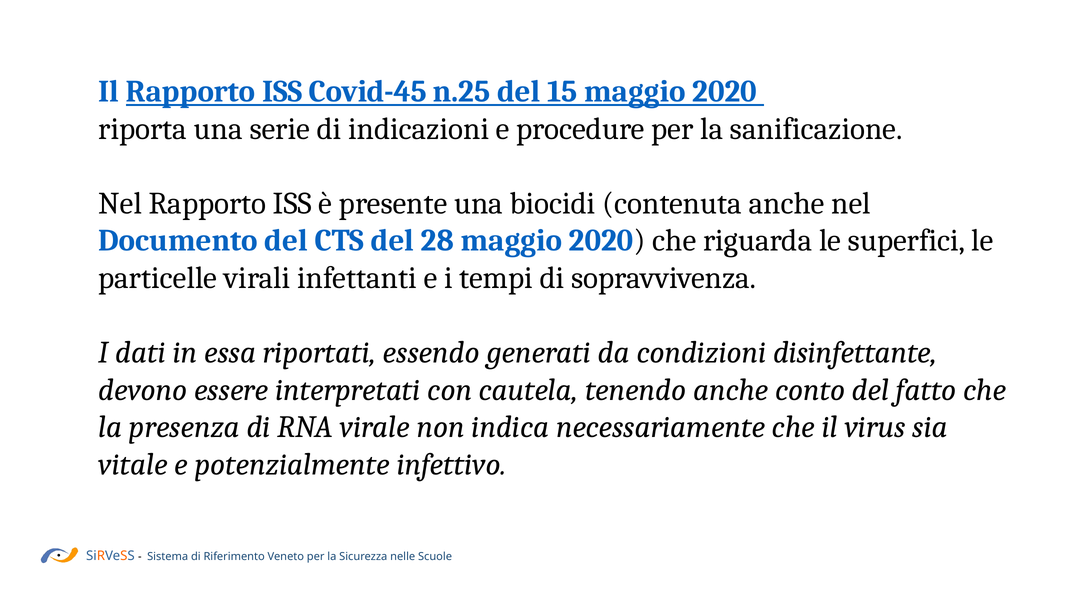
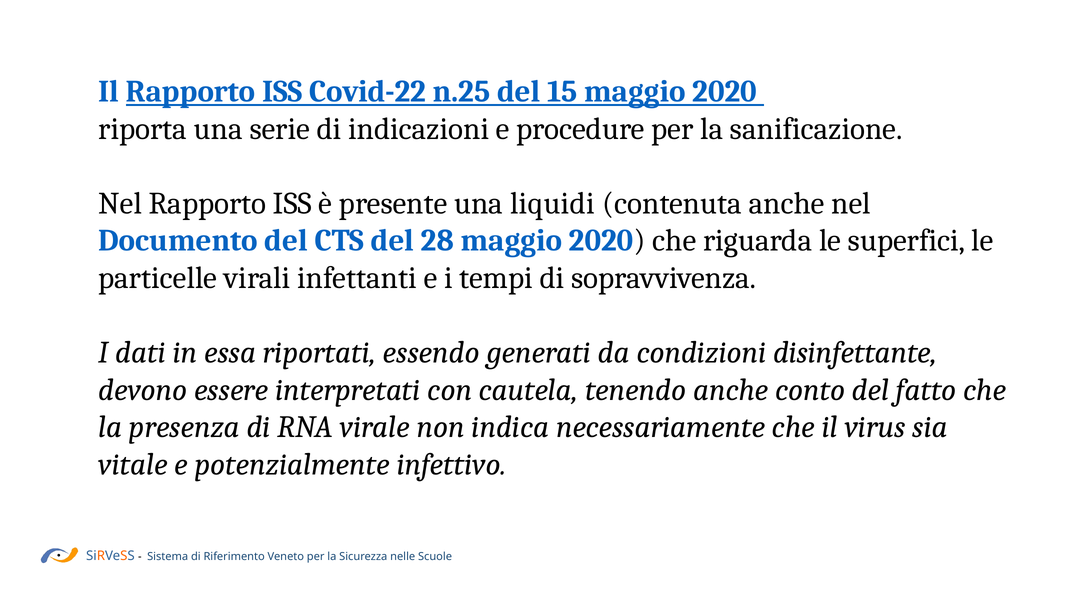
Covid-45: Covid-45 -> Covid-22
biocidi: biocidi -> liquidi
